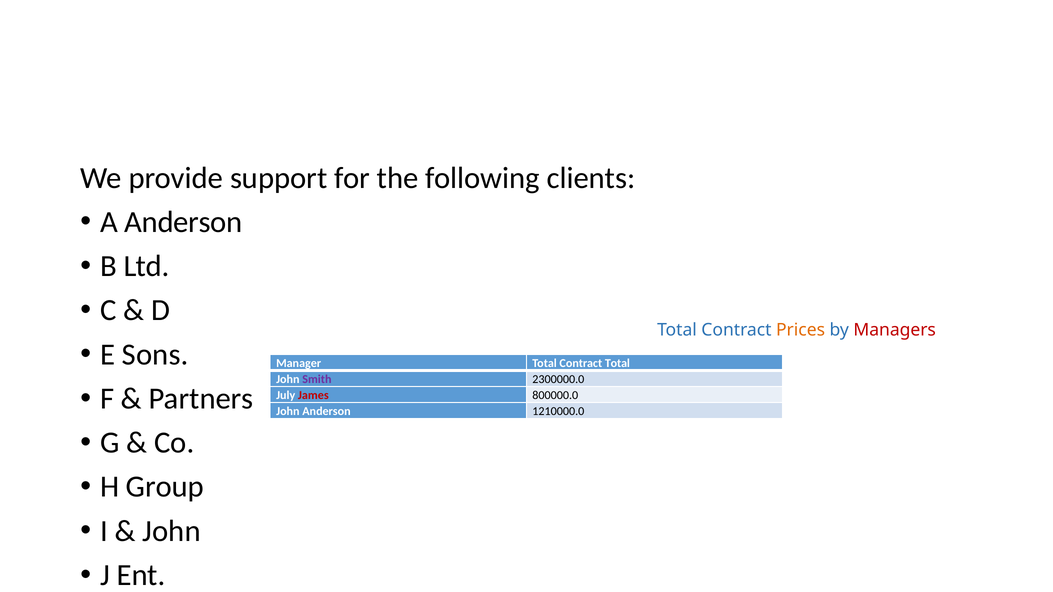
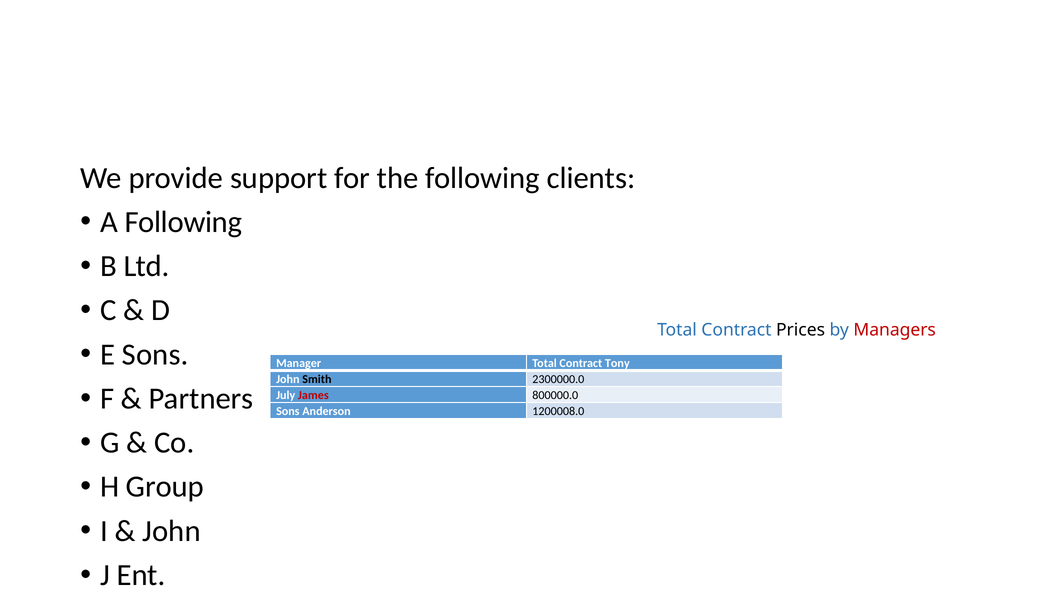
A Anderson: Anderson -> Following
Prices colour: orange -> black
Contract Total: Total -> Tony
Smith colour: purple -> black
John at (288, 411): John -> Sons
1210000.0: 1210000.0 -> 1200008.0
